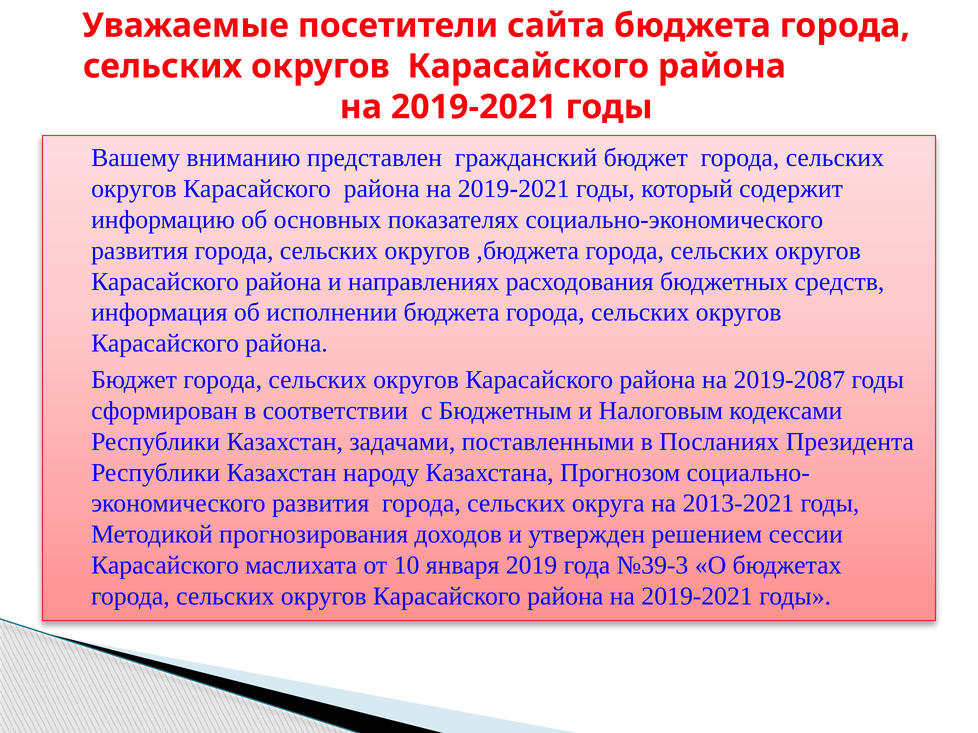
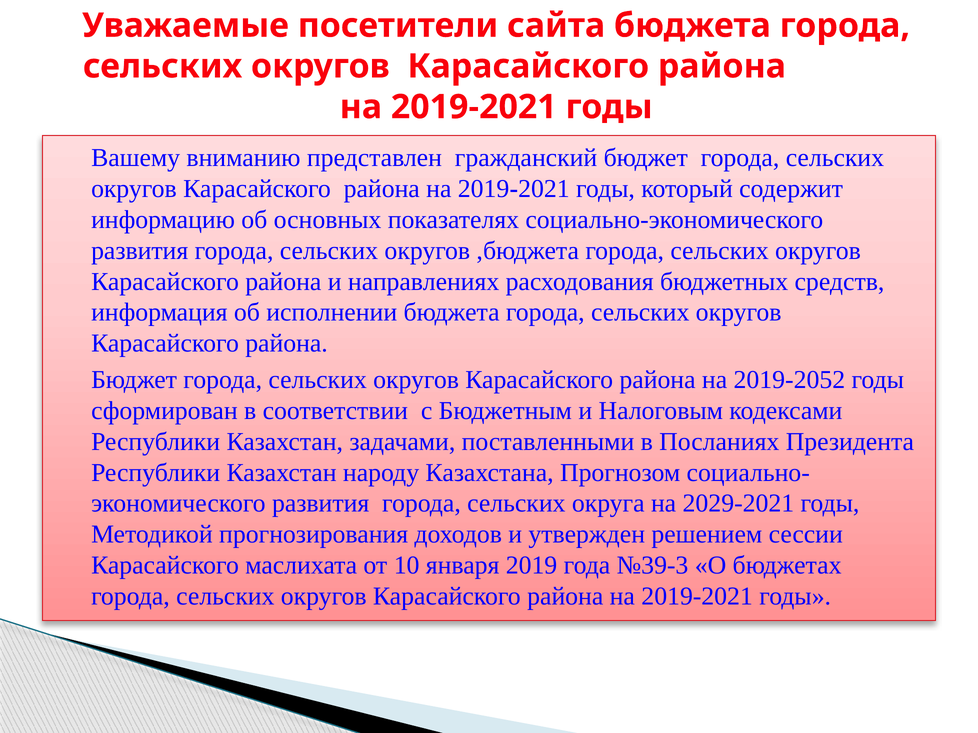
2019-2087: 2019-2087 -> 2019-2052
2013-2021: 2013-2021 -> 2029-2021
